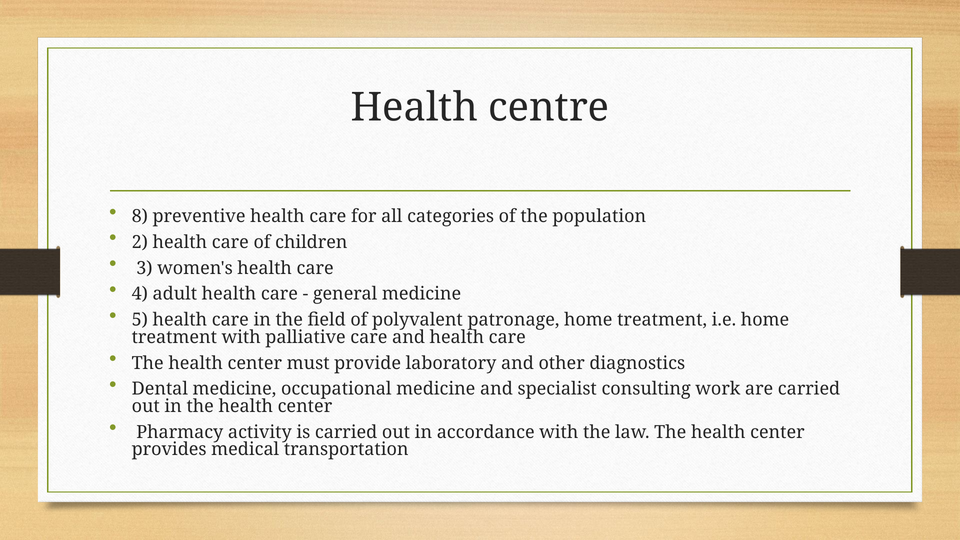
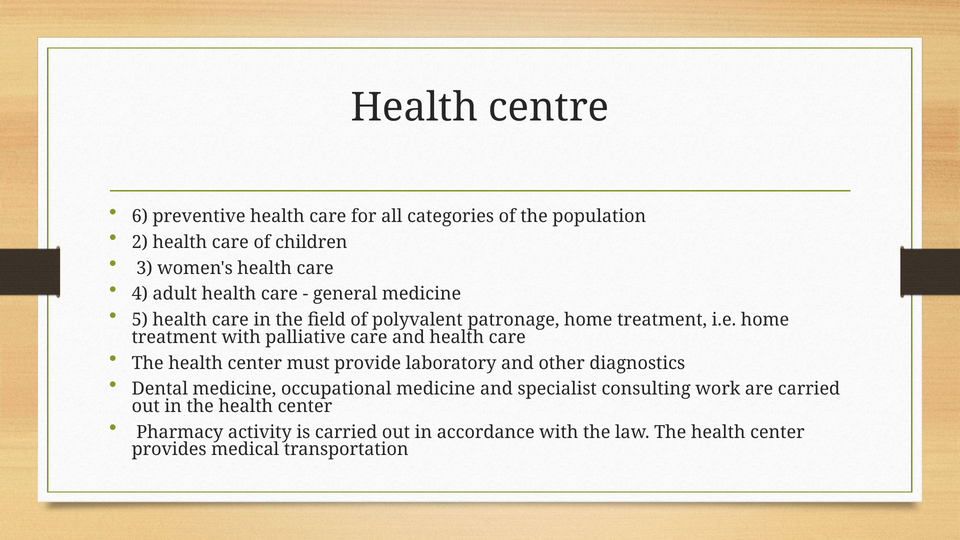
8: 8 -> 6
